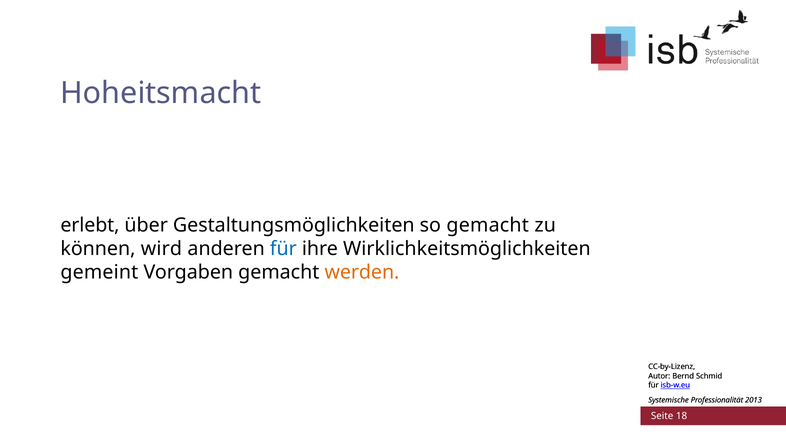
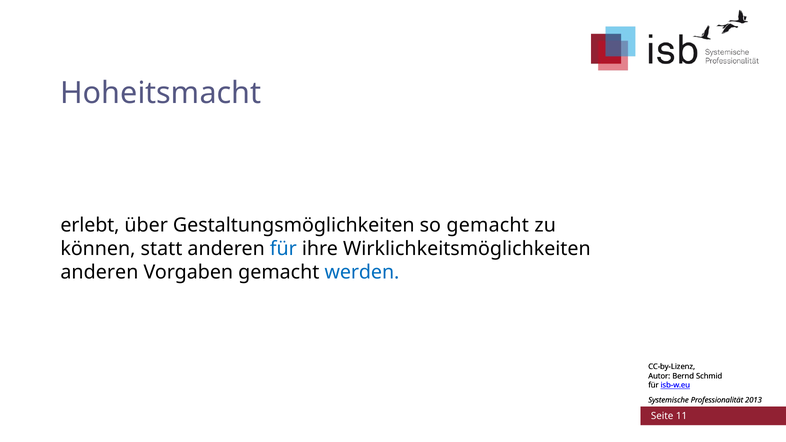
wird: wird -> statt
gemeint at (99, 272): gemeint -> anderen
werden colour: orange -> blue
18: 18 -> 11
